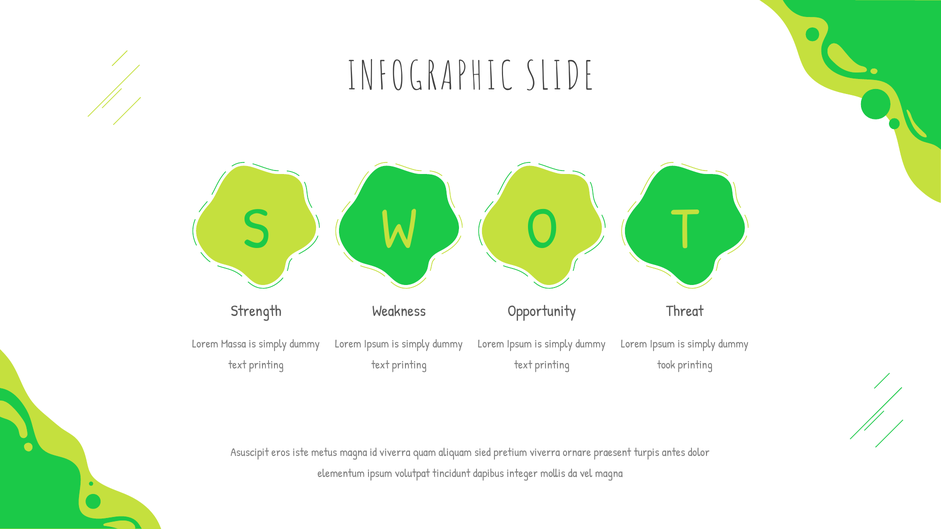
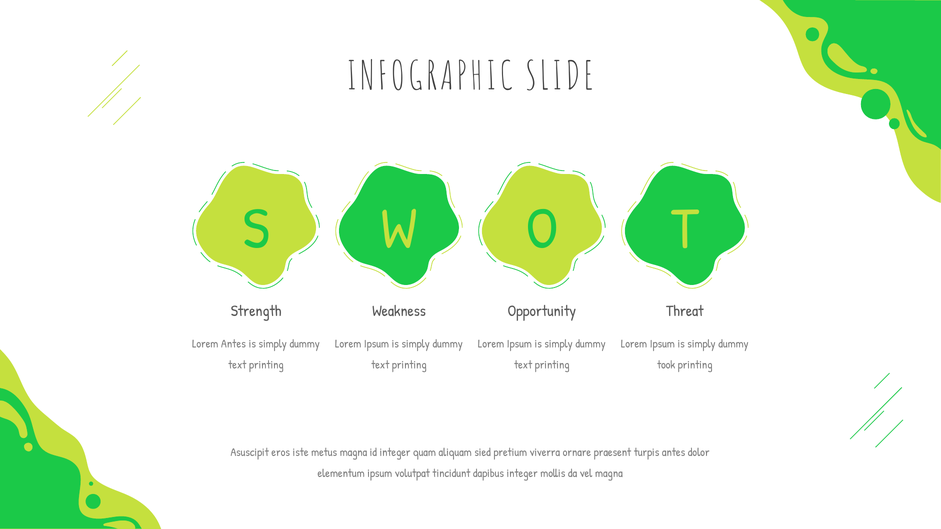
Lorem Massa: Massa -> Antes
id viverra: viverra -> integer
